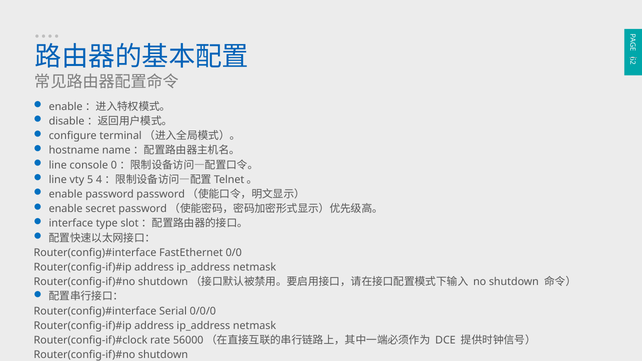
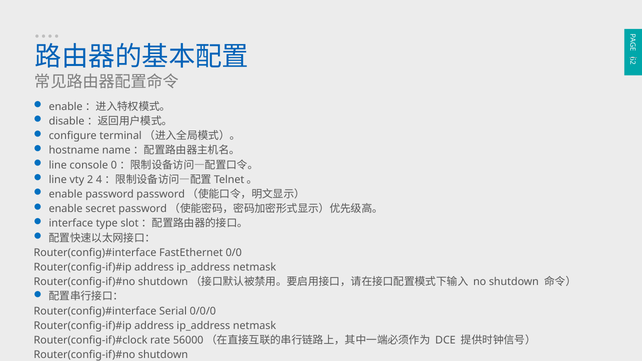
vty 5: 5 -> 2
